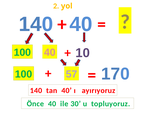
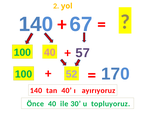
40 at (81, 24): 40 -> 67
10: 10 -> 57
57: 57 -> 52
